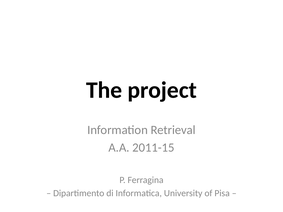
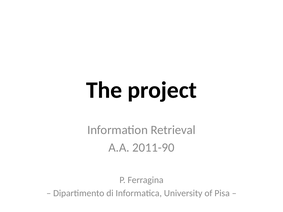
2011-15: 2011-15 -> 2011-90
